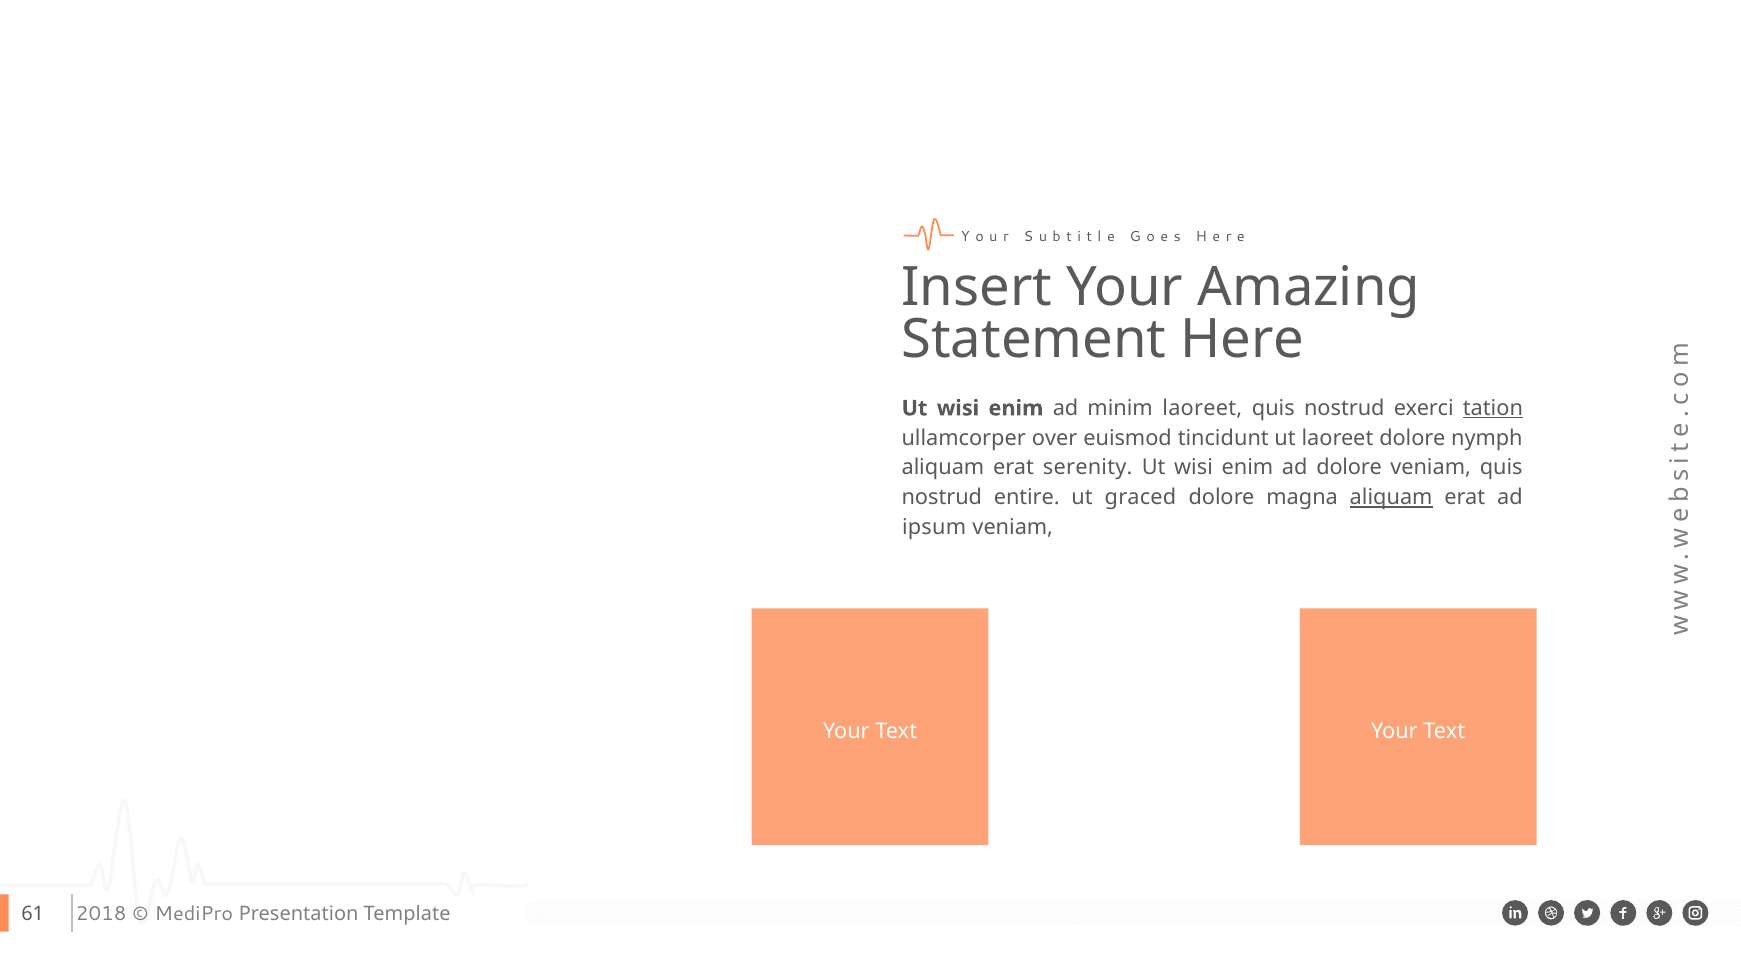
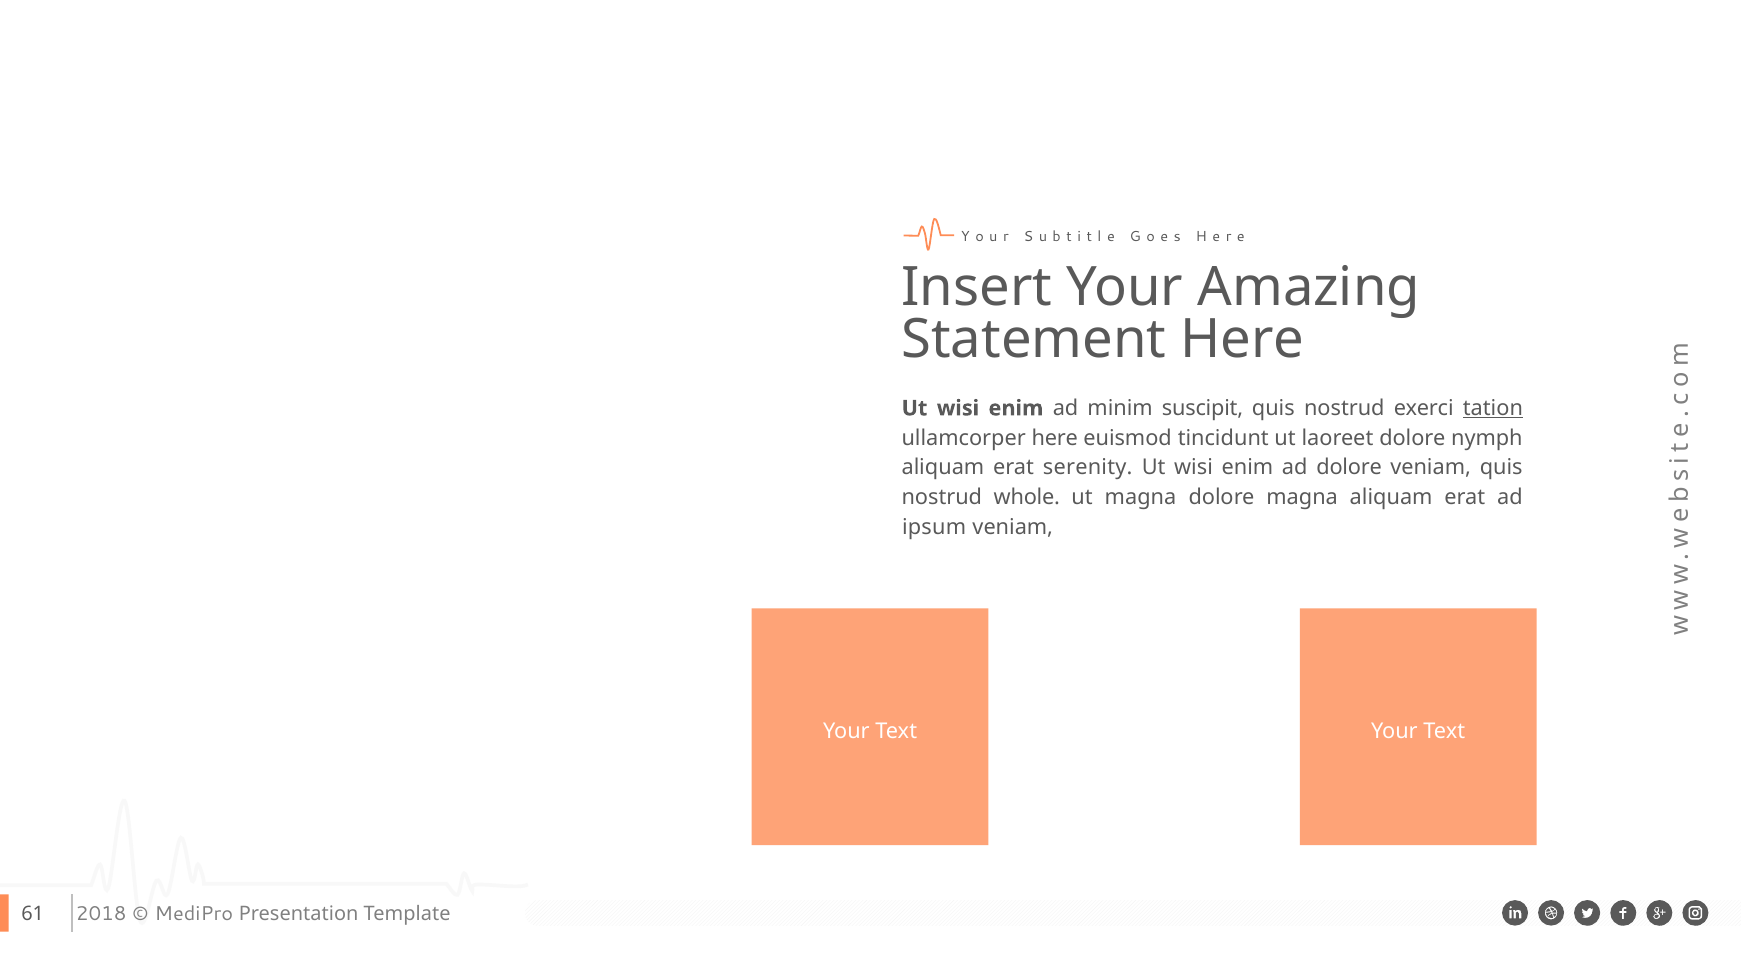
minim laoreet: laoreet -> suscipit
ullamcorper over: over -> here
entire: entire -> whole
ut graced: graced -> magna
aliquam at (1391, 498) underline: present -> none
